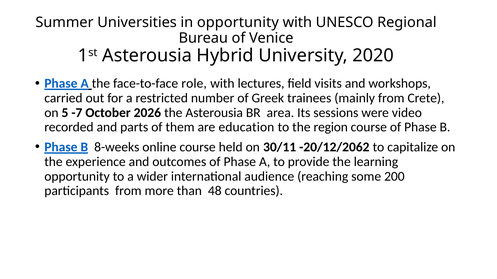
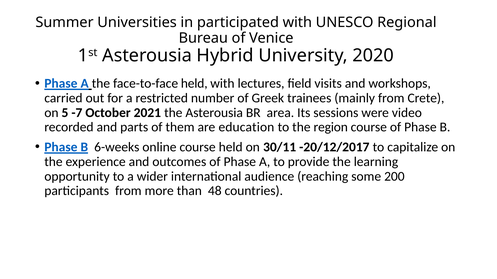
in opportunity: opportunity -> participated
face-to-face role: role -> held
2026: 2026 -> 2021
8-weeks: 8-weeks -> 6-weeks
-20/12/2062: -20/12/2062 -> -20/12/2017
